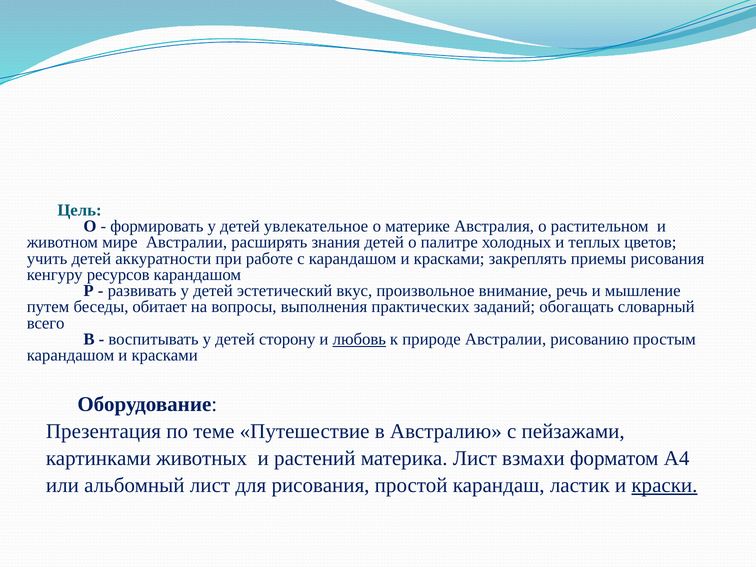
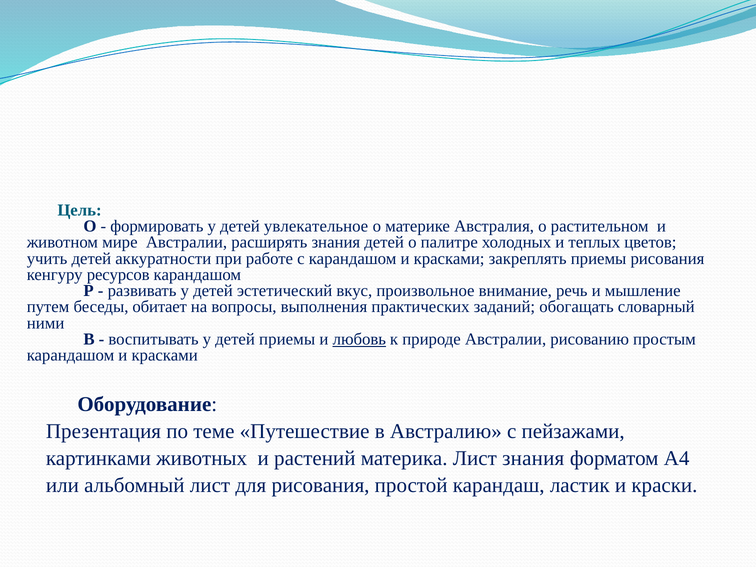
всего: всего -> ними
детей сторону: сторону -> приемы
Лист взмахи: взмахи -> знания
краски underline: present -> none
